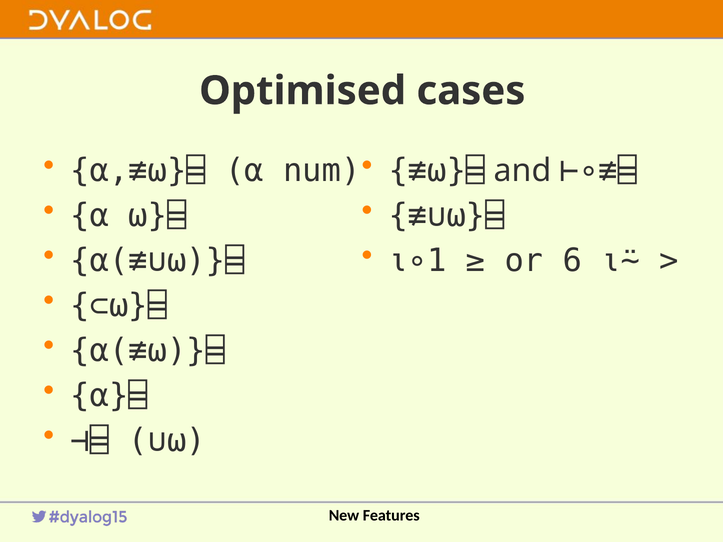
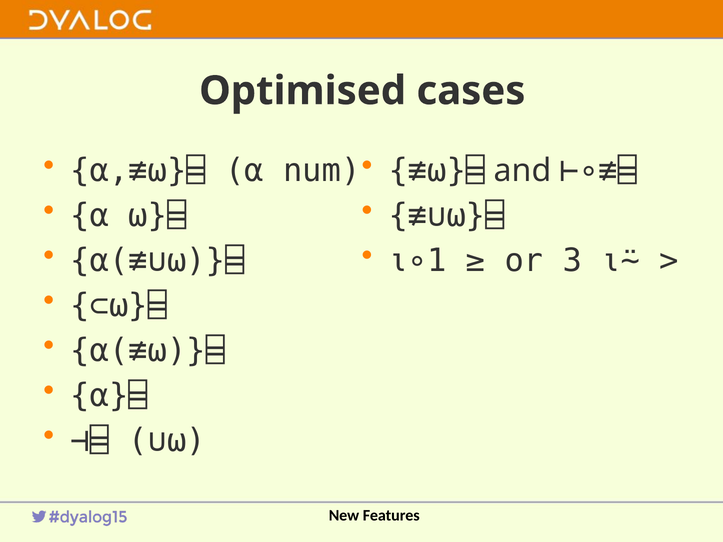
6: 6 -> 3
